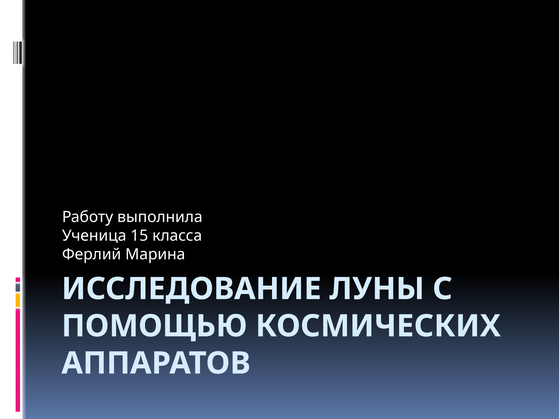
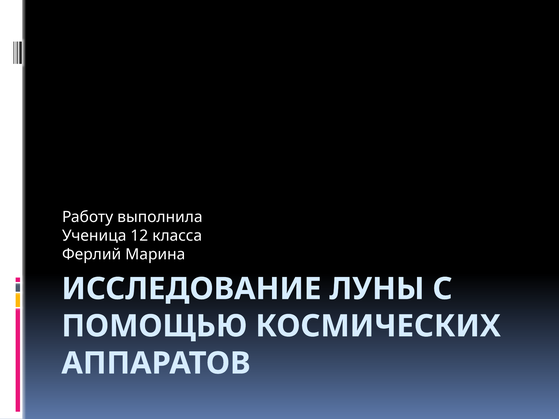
15: 15 -> 12
